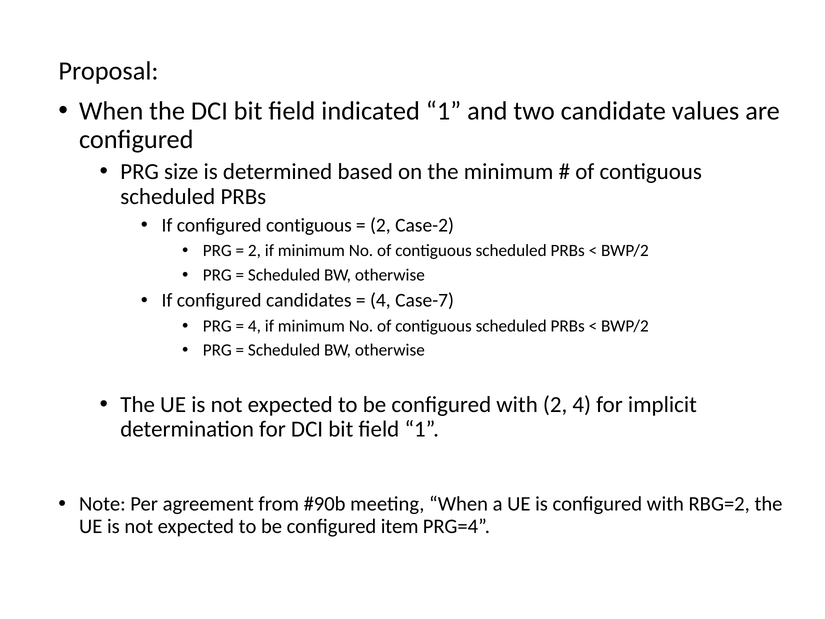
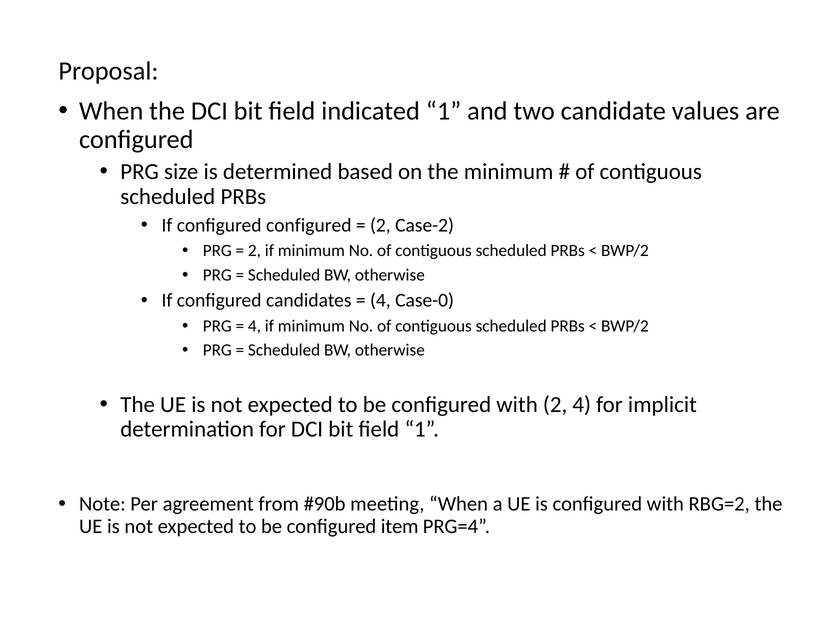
configured contiguous: contiguous -> configured
Case-7: Case-7 -> Case-0
